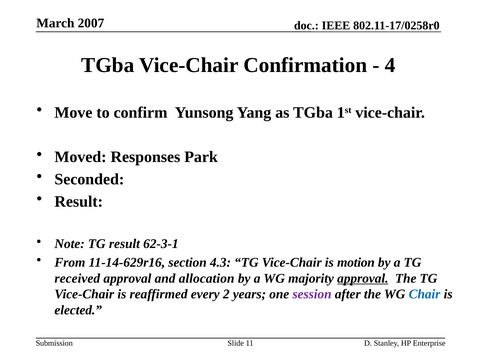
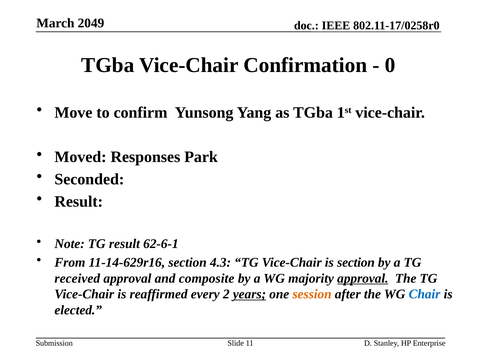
2007: 2007 -> 2049
4: 4 -> 0
62-3-1: 62-3-1 -> 62-6-1
is motion: motion -> section
allocation: allocation -> composite
years underline: none -> present
session colour: purple -> orange
